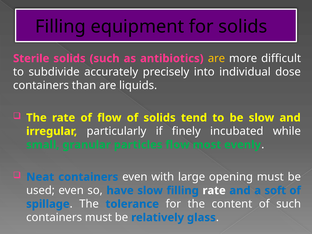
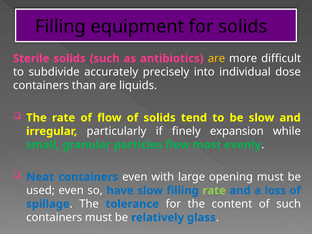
incubated: incubated -> expansion
rate at (214, 191) colour: white -> light green
soft: soft -> loss
